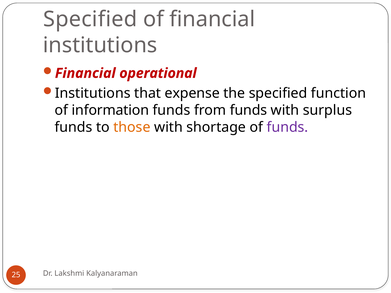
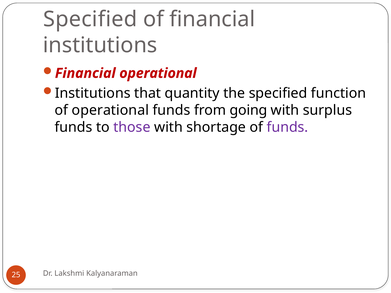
expense: expense -> quantity
of information: information -> operational
from funds: funds -> going
those colour: orange -> purple
